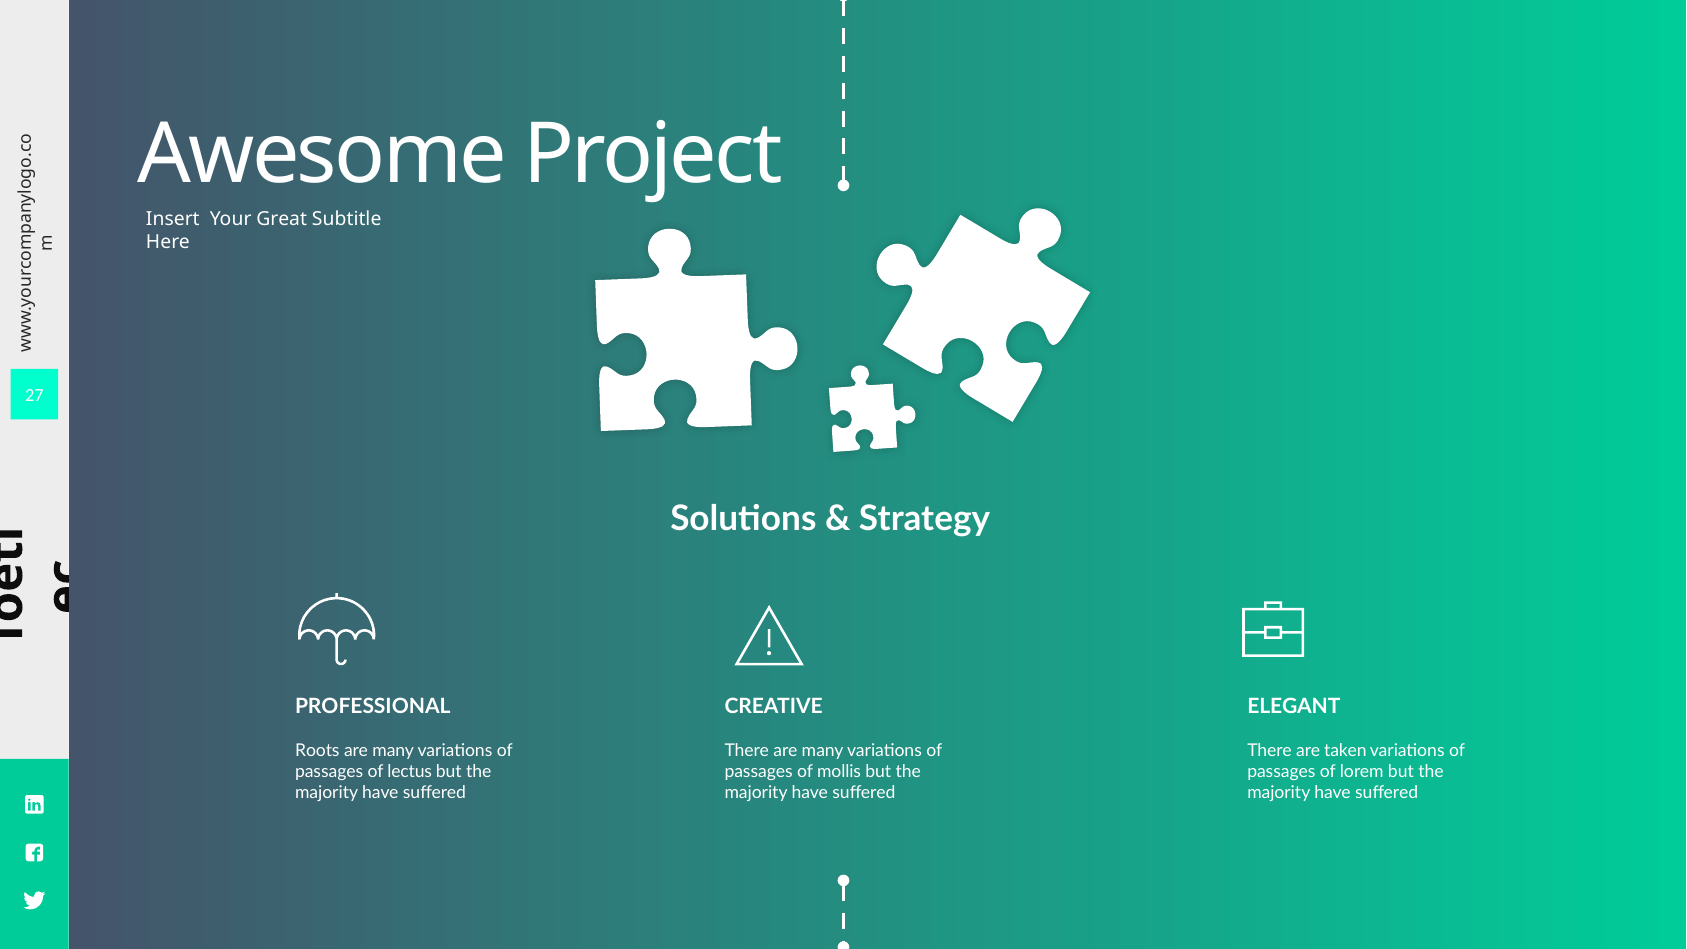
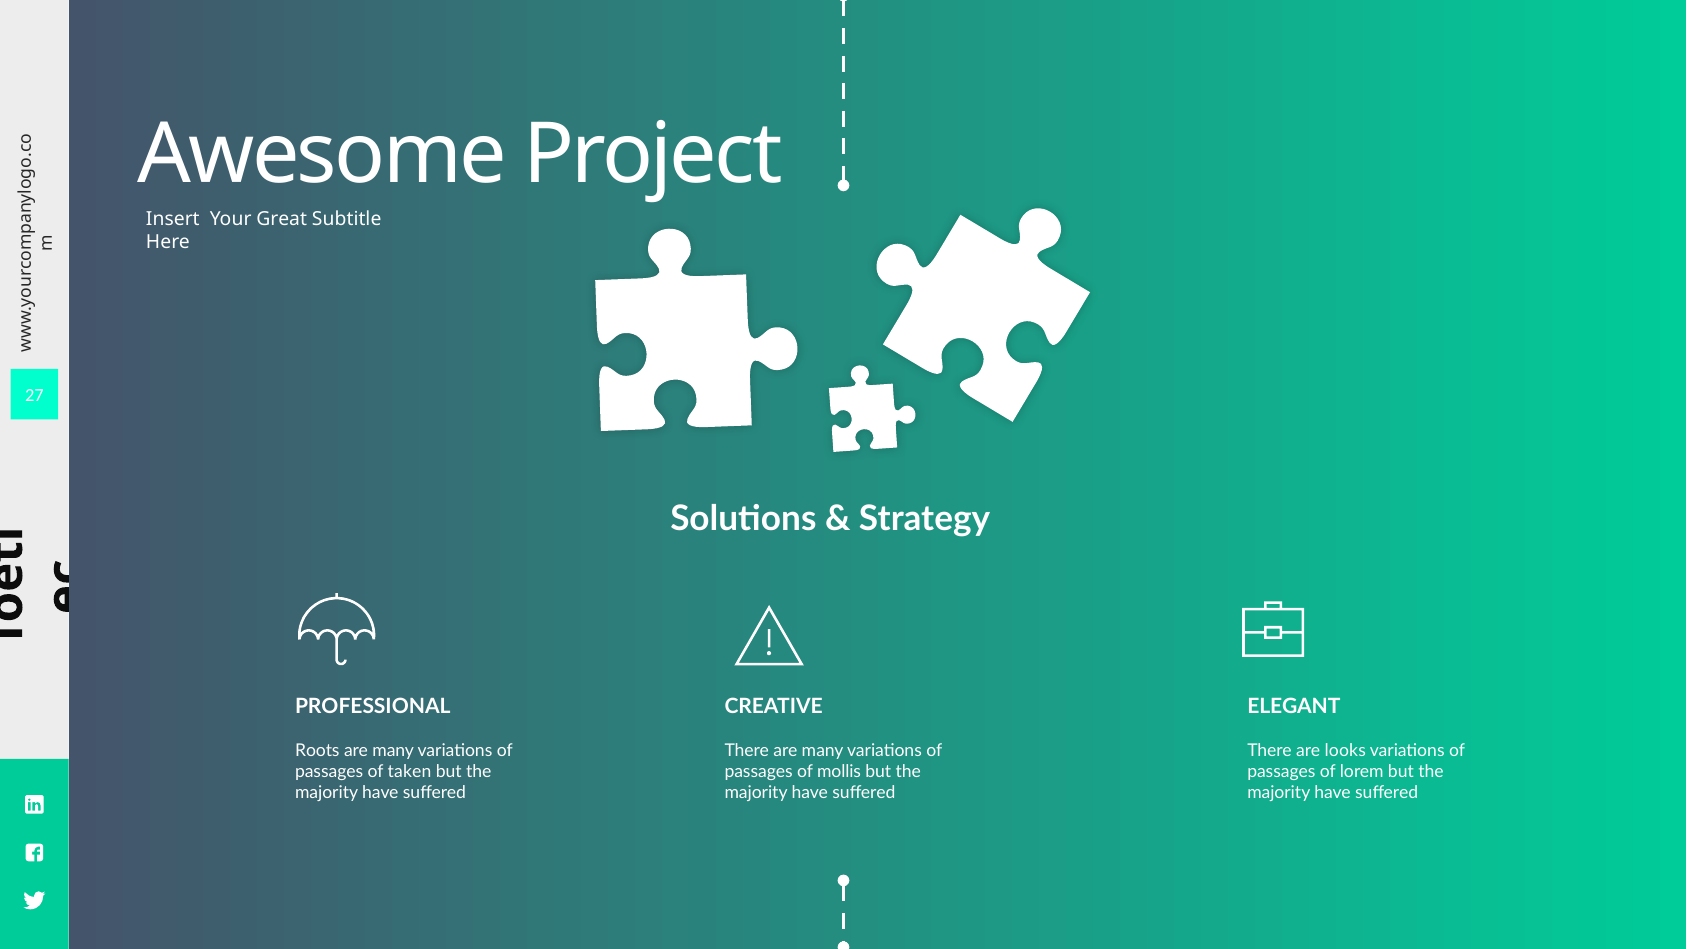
taken: taken -> looks
lectus: lectus -> taken
